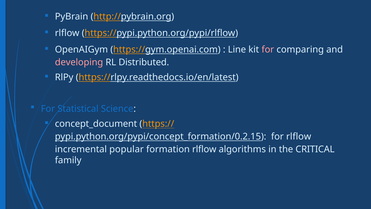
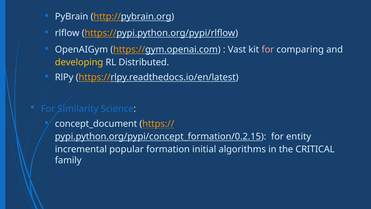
Line: Line -> Vast
developing colour: pink -> yellow
Statistical: Statistical -> Similarity
for rlflow: rlflow -> entity
formation rlflow: rlflow -> initial
